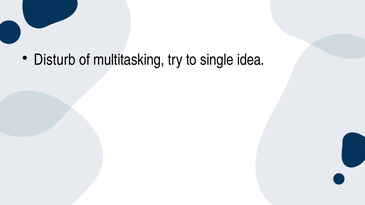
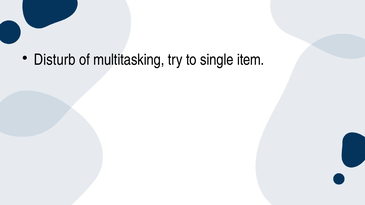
idea: idea -> item
